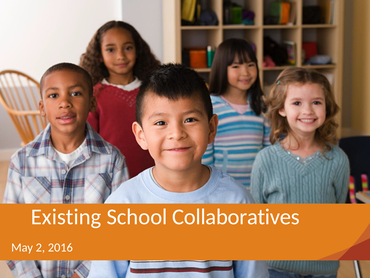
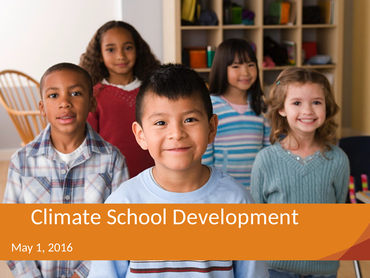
Existing: Existing -> Climate
Collaboratives: Collaboratives -> Development
2: 2 -> 1
